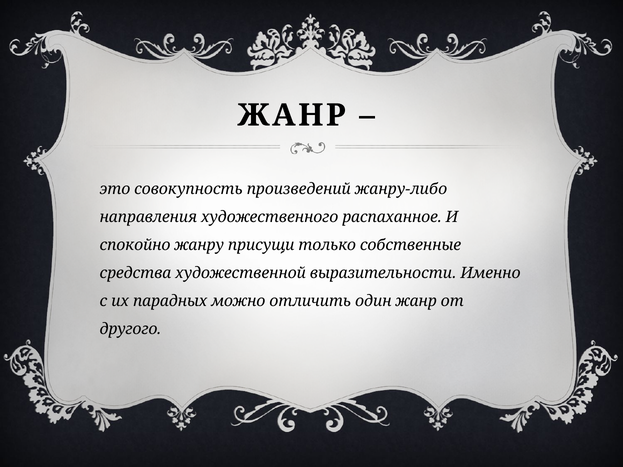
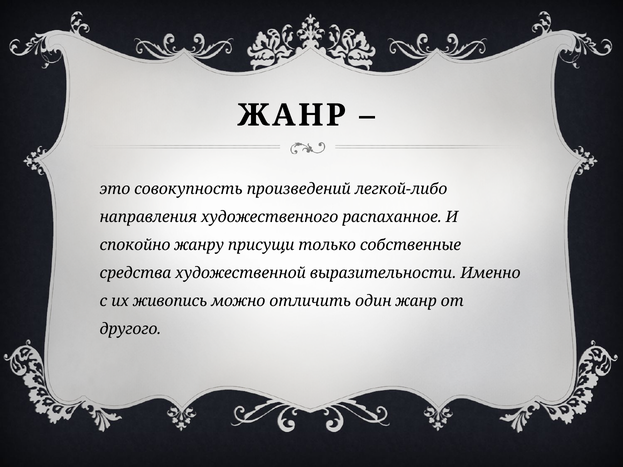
жанру-либо: жанру-либо -> легкой-либо
парадных: парадных -> живопись
